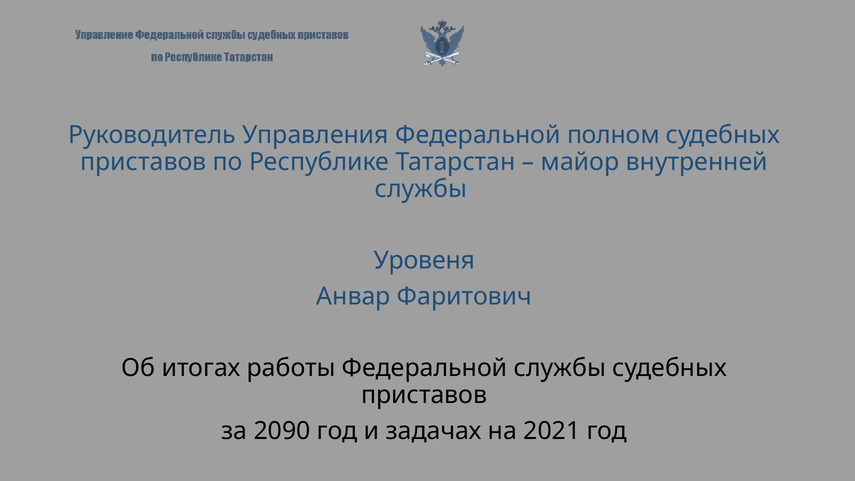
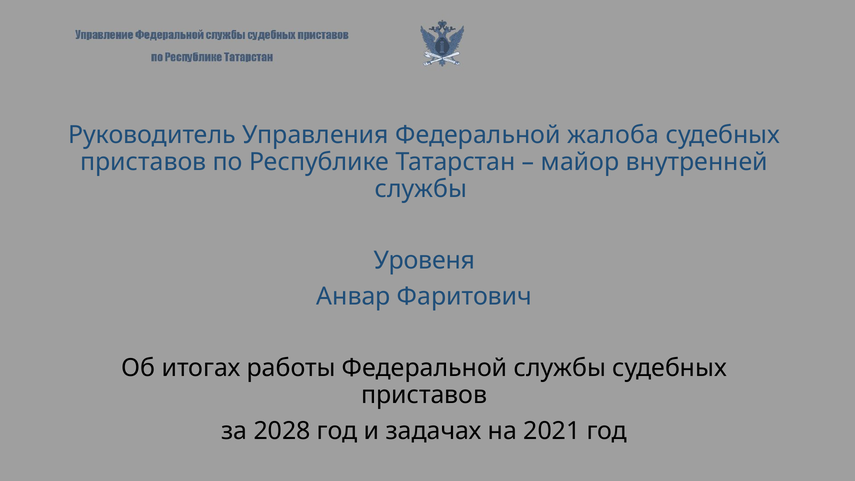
полном: полном -> жалоба
2090: 2090 -> 2028
